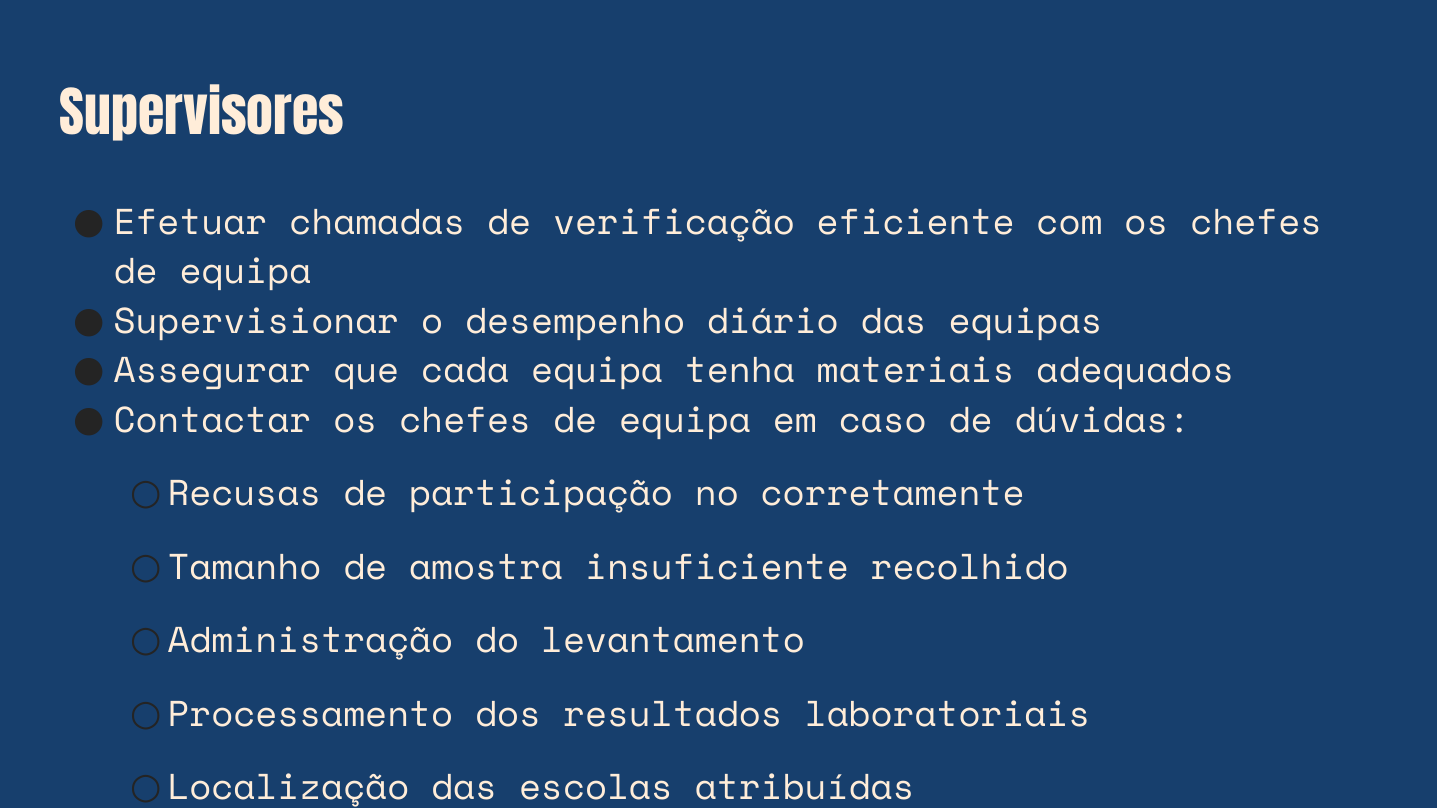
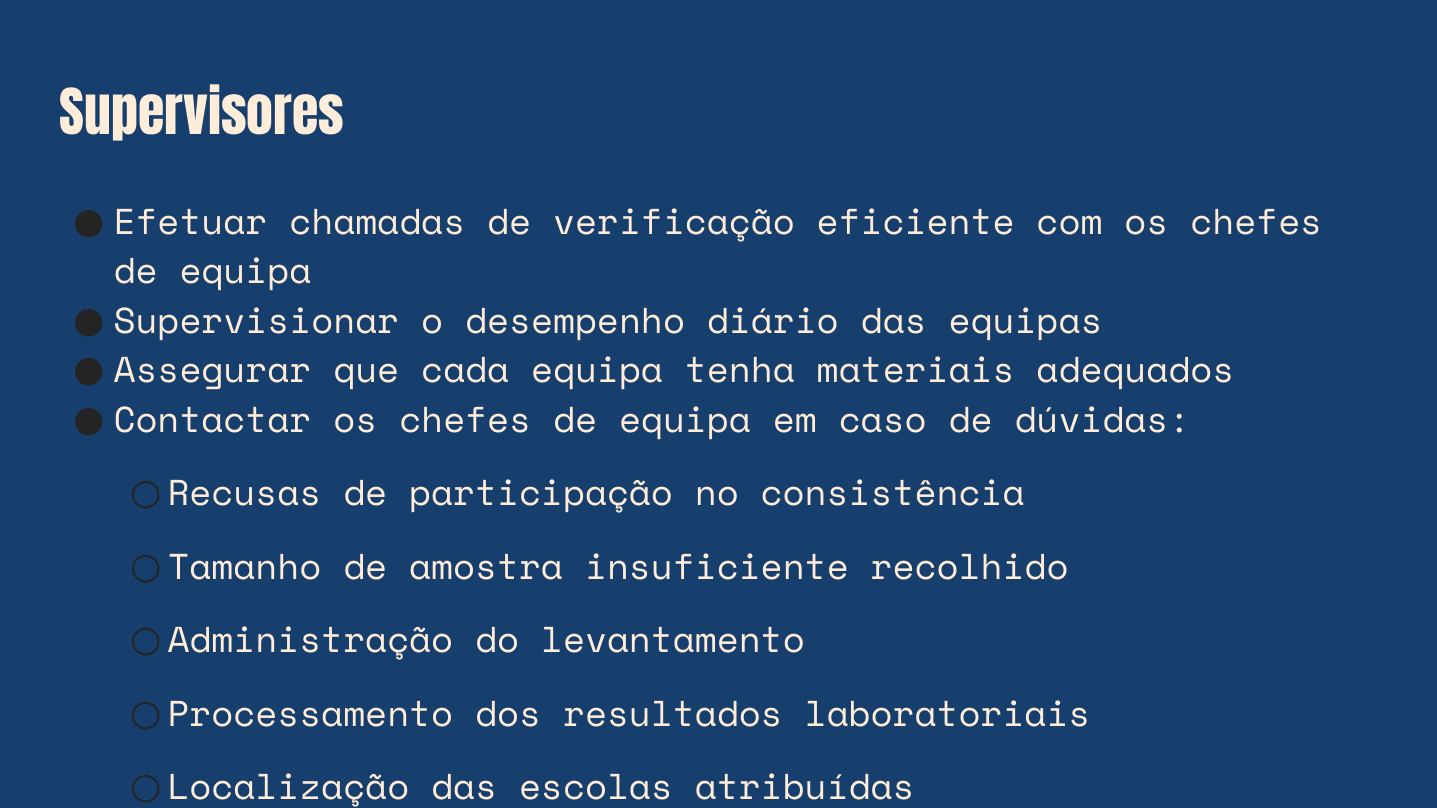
corretamente: corretamente -> consistência
